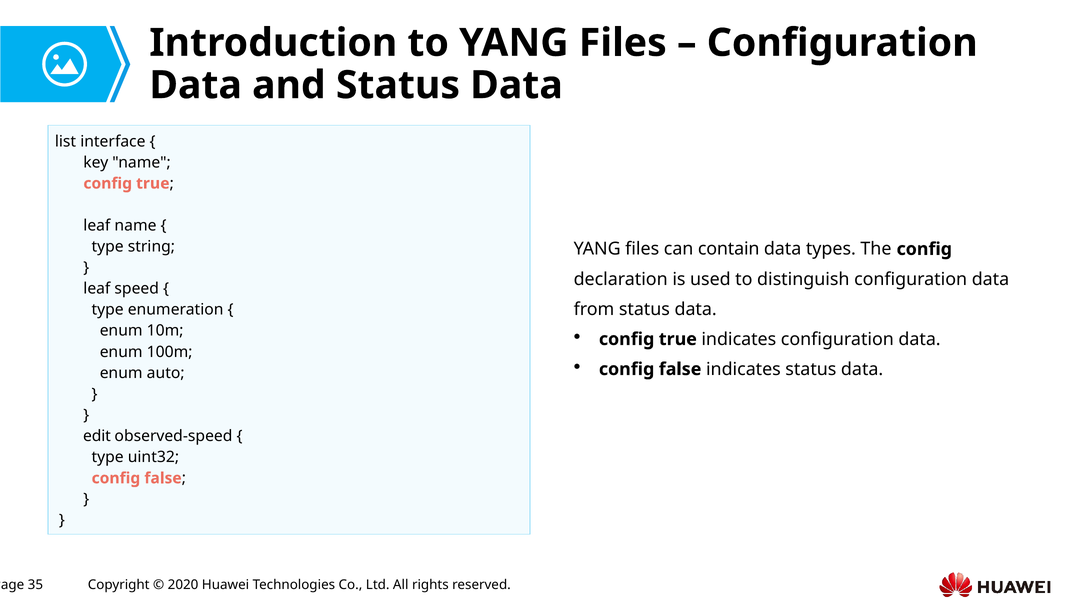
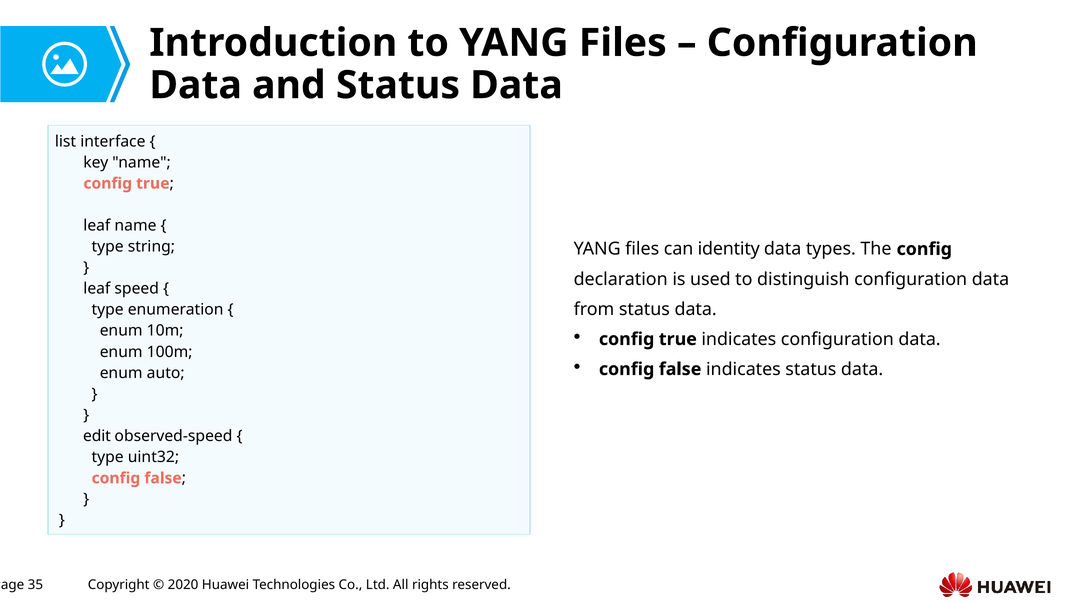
contain: contain -> identity
